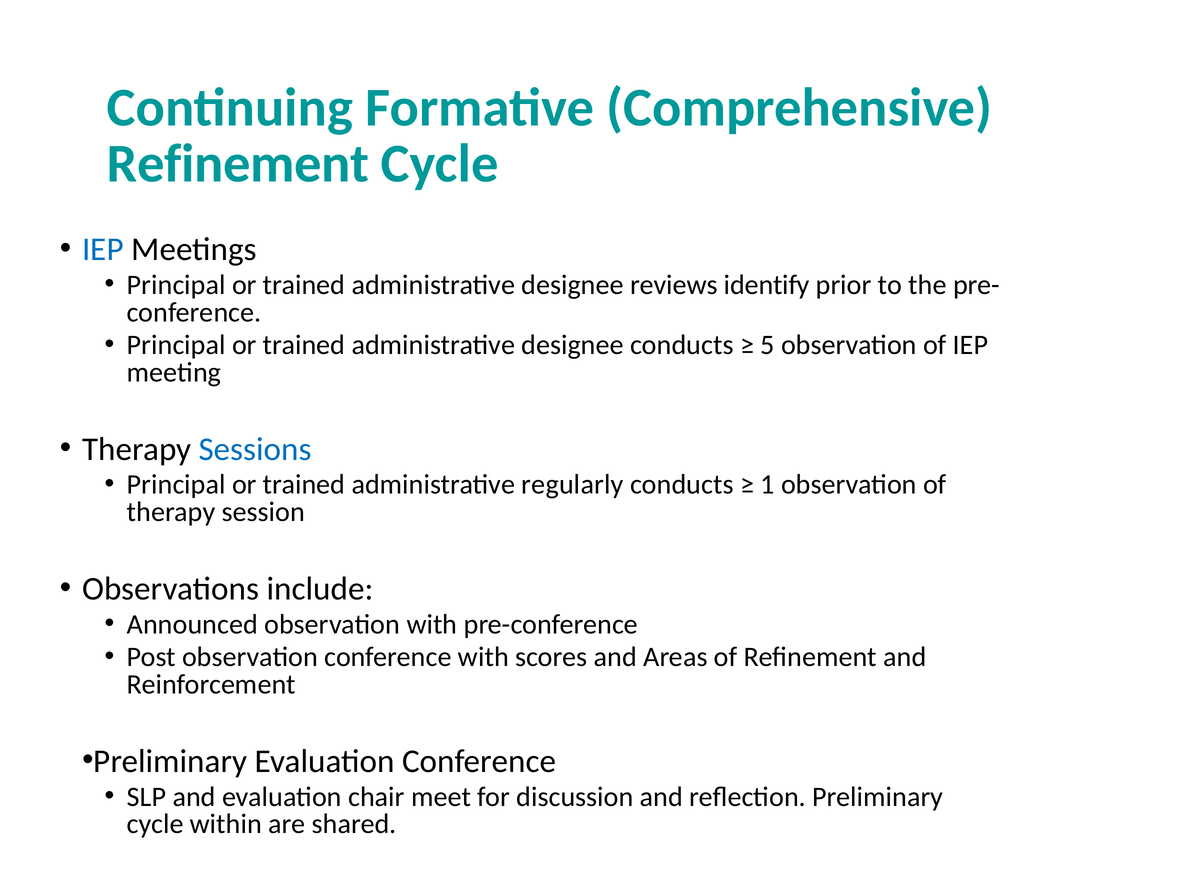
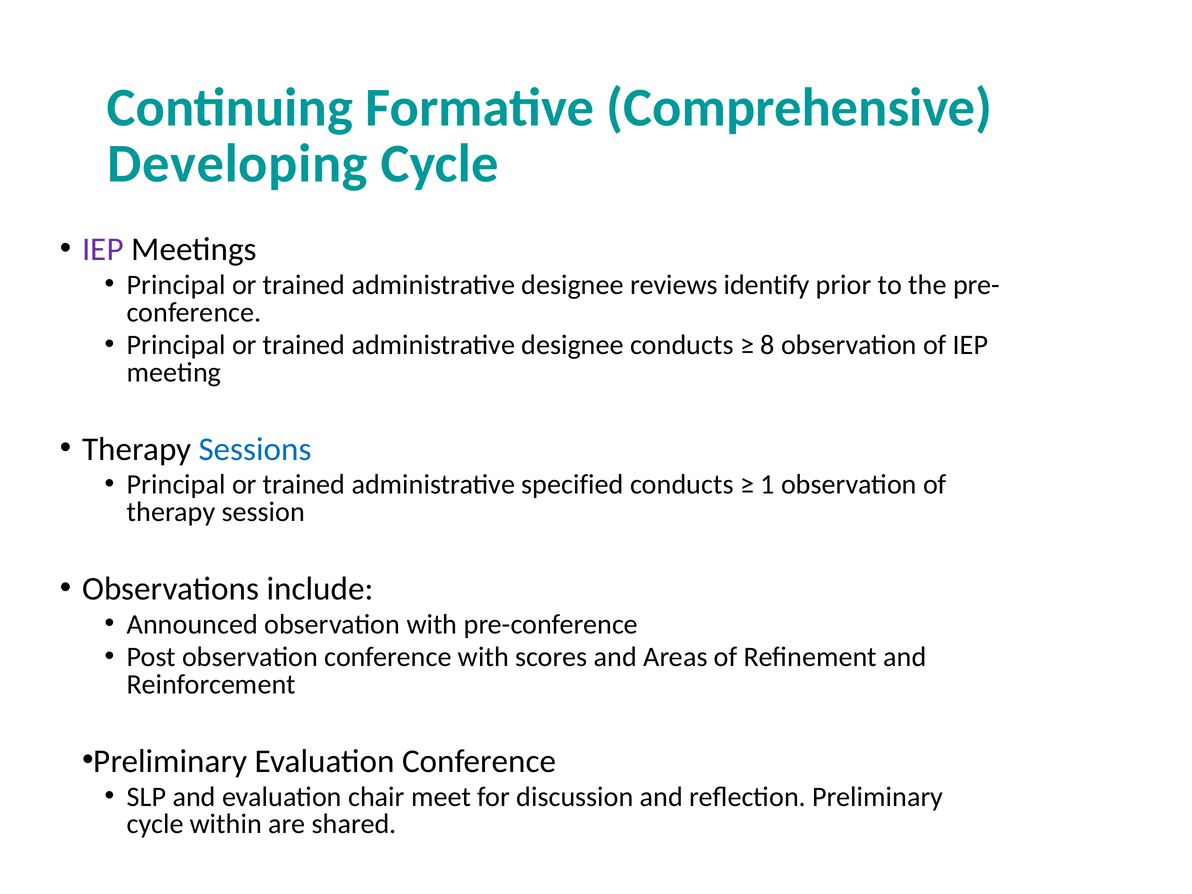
Refinement at (238, 164): Refinement -> Developing
IEP at (103, 249) colour: blue -> purple
5: 5 -> 8
regularly: regularly -> specified
